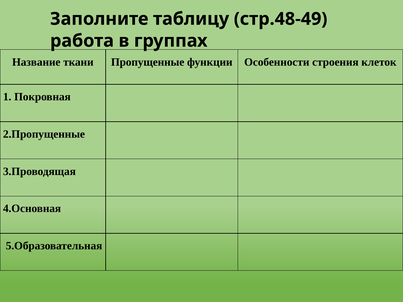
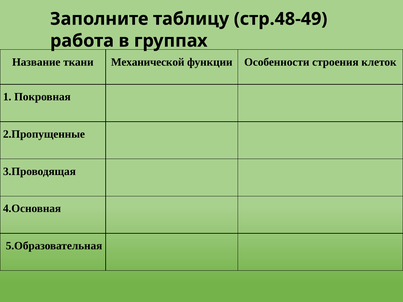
Пропущенные: Пропущенные -> Механической
